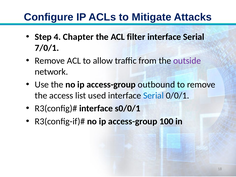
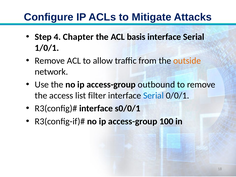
filter: filter -> basis
7/0/1: 7/0/1 -> 1/0/1
outside colour: purple -> orange
used: used -> filter
